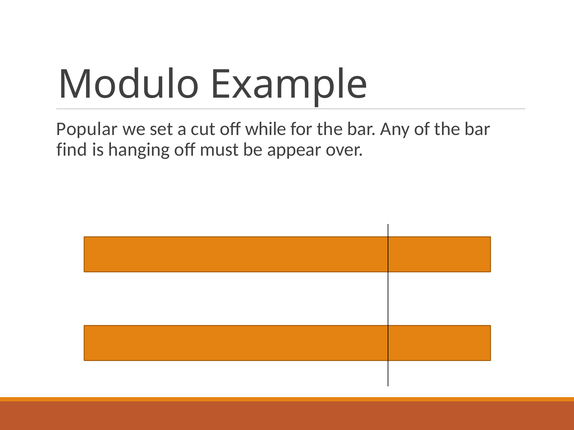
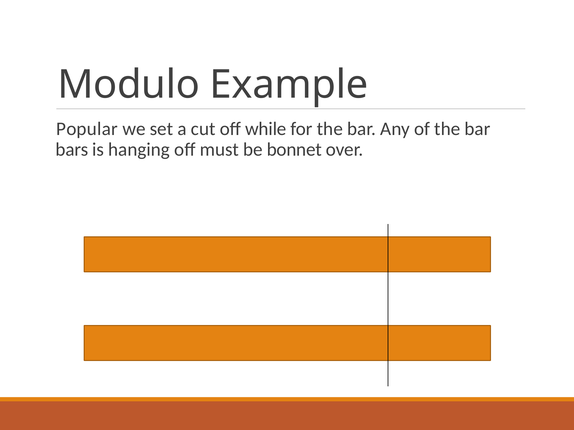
find: find -> bars
appear: appear -> bonnet
